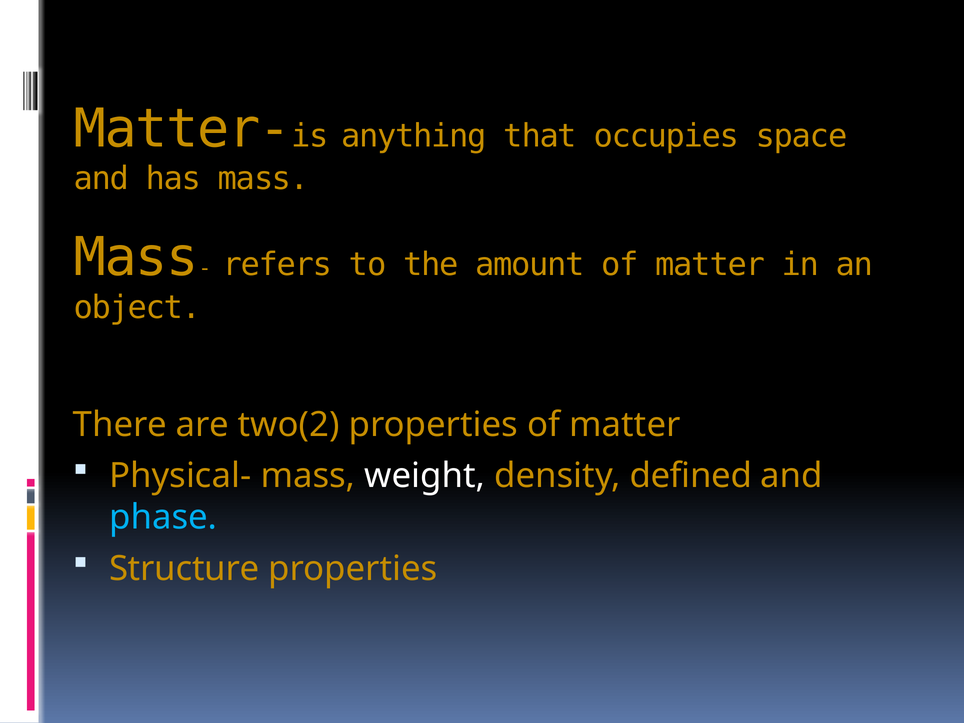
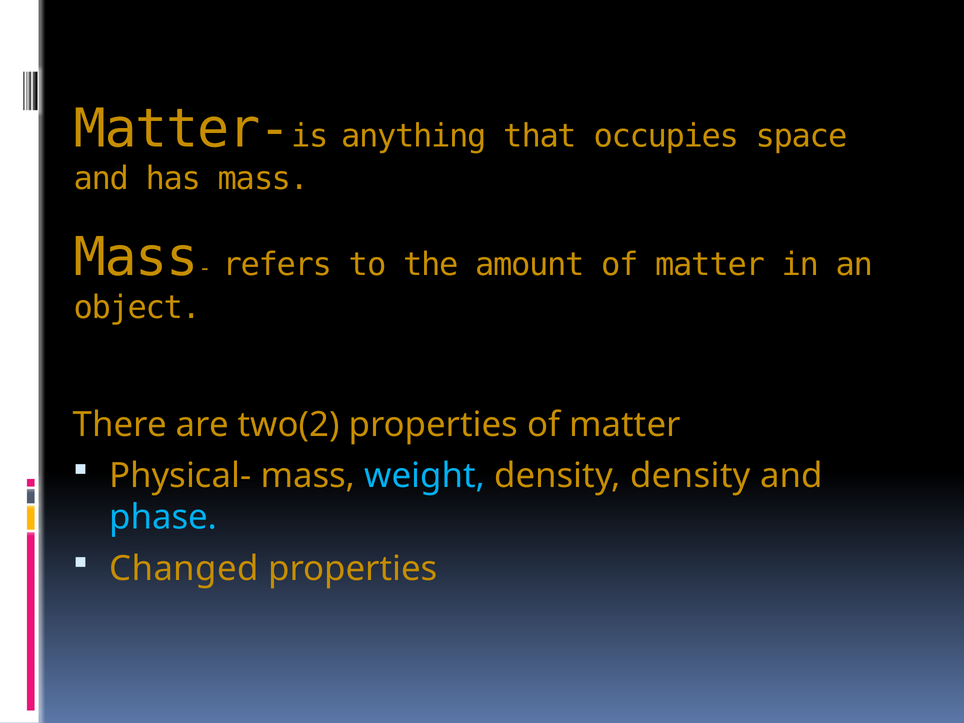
weight colour: white -> light blue
density defined: defined -> density
Structure: Structure -> Changed
